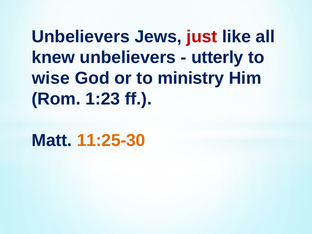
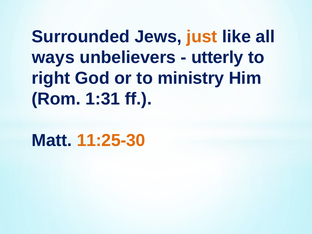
Unbelievers at (81, 37): Unbelievers -> Surrounded
just colour: red -> orange
knew: knew -> ways
wise: wise -> right
1:23: 1:23 -> 1:31
